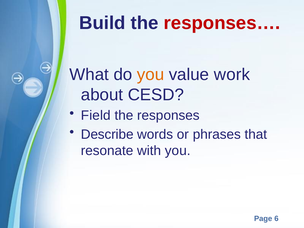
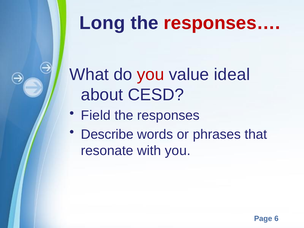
Build: Build -> Long
you at (151, 75) colour: orange -> red
work: work -> ideal
